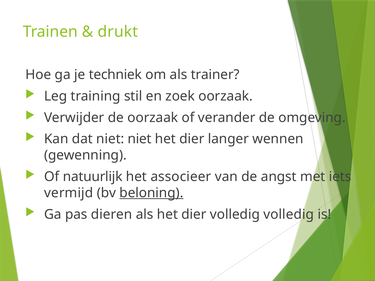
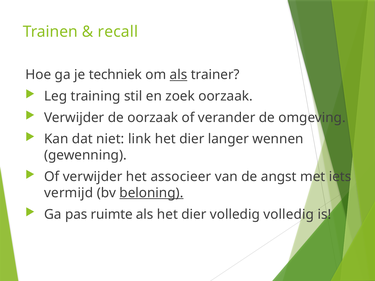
drukt: drukt -> recall
als at (179, 75) underline: none -> present
niet niet: niet -> link
Of natuurlijk: natuurlijk -> verwijder
dieren: dieren -> ruimte
